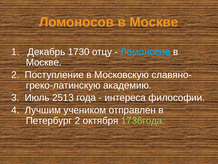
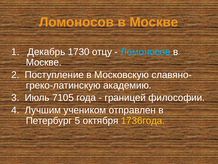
2513: 2513 -> 7105
интереса: интереса -> границей
Петербург 2: 2 -> 5
1736года colour: light green -> yellow
